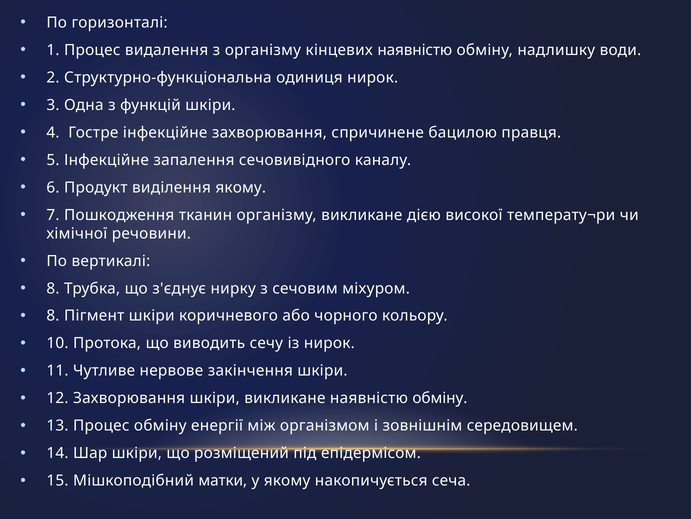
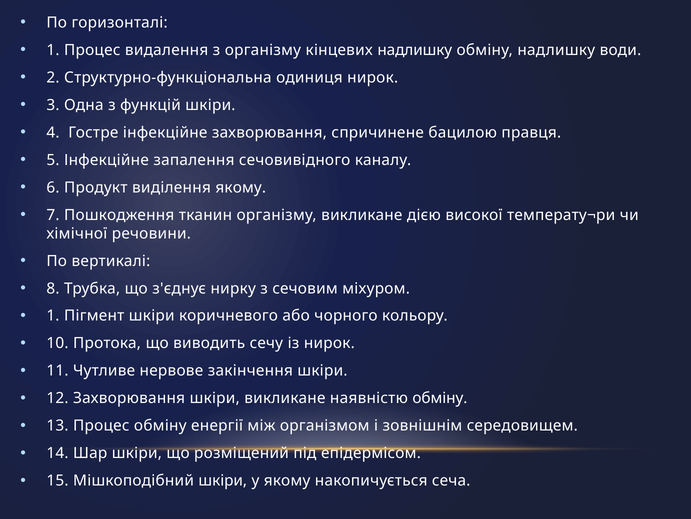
кінцевих наявністю: наявністю -> надлишку
8 at (53, 315): 8 -> 1
Мішкоподібний матки: матки -> шкіри
